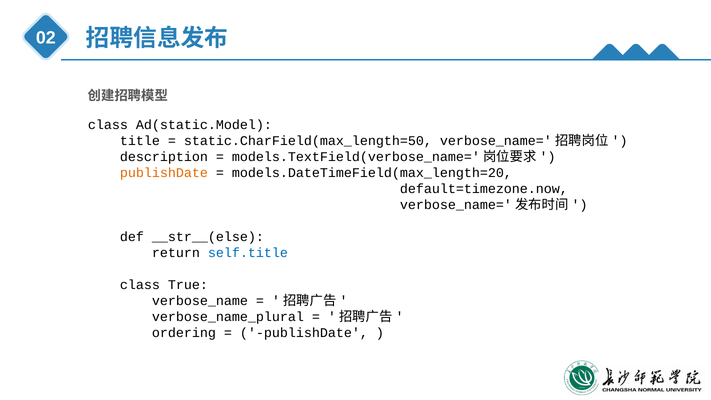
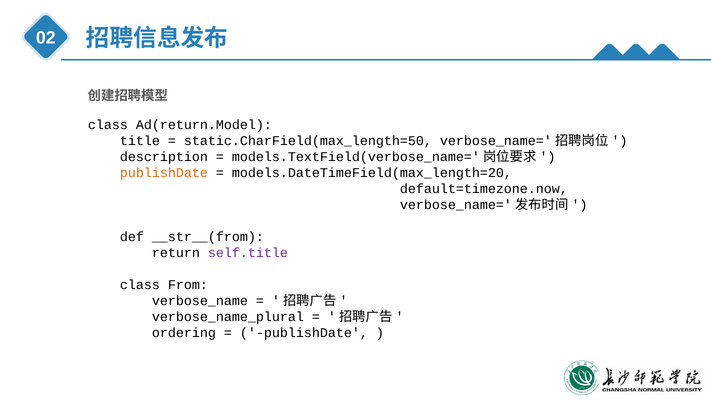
Ad(static.Model: Ad(static.Model -> Ad(return.Model
__str__(else: __str__(else -> __str__(from
self.title colour: blue -> purple
True: True -> From
